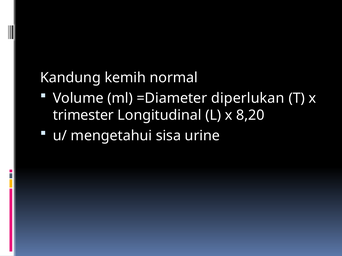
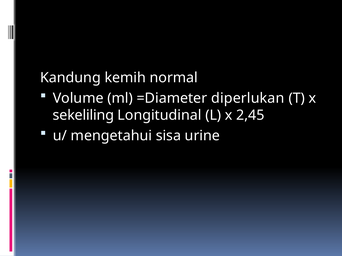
trimester: trimester -> sekeliling
8,20: 8,20 -> 2,45
